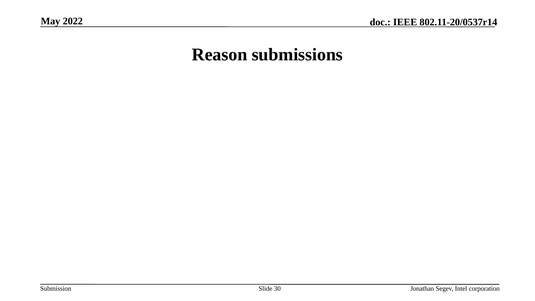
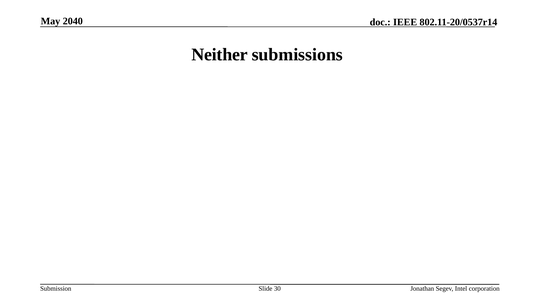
2022: 2022 -> 2040
Reason: Reason -> Neither
